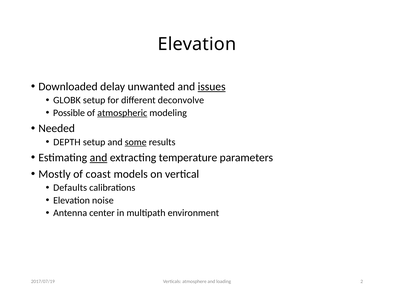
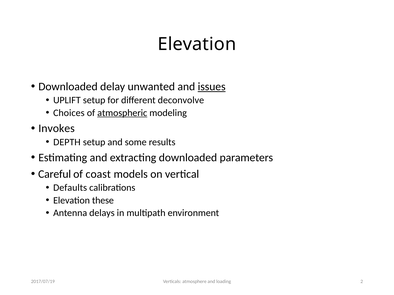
GLOBK: GLOBK -> UPLIFT
Possible: Possible -> Choices
Needed: Needed -> Invokes
some underline: present -> none
and at (99, 158) underline: present -> none
extracting temperature: temperature -> downloaded
Mostly: Mostly -> Careful
noise: noise -> these
center: center -> delays
